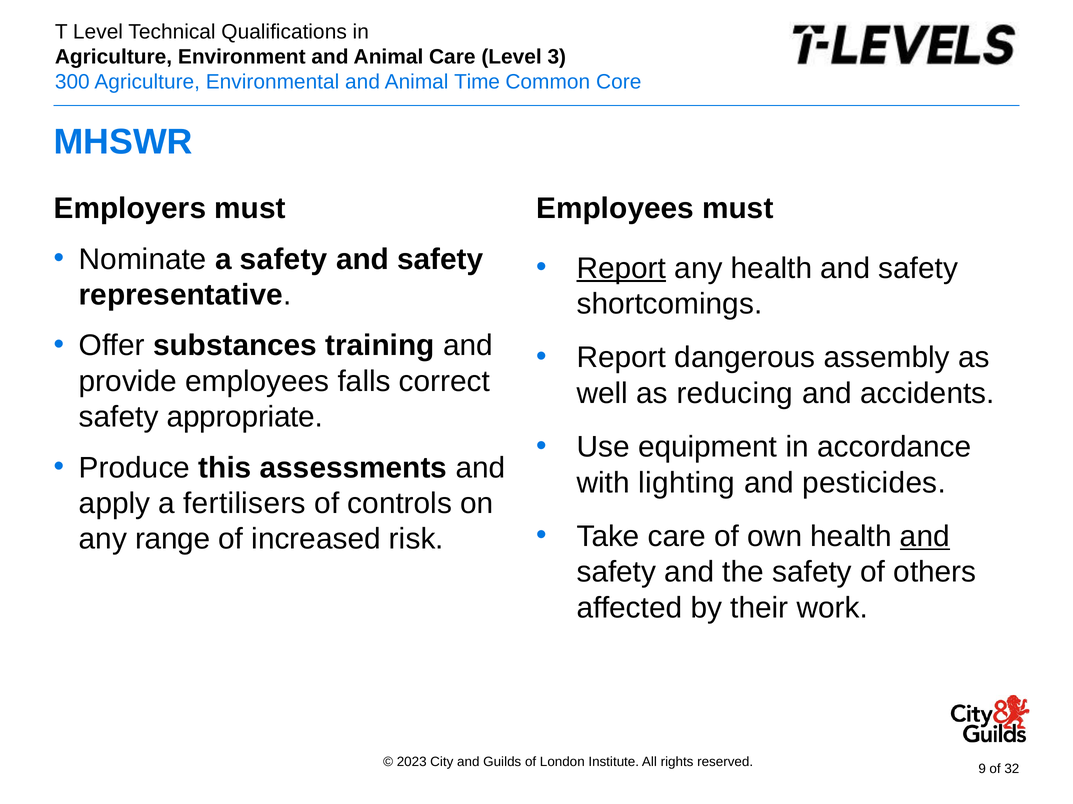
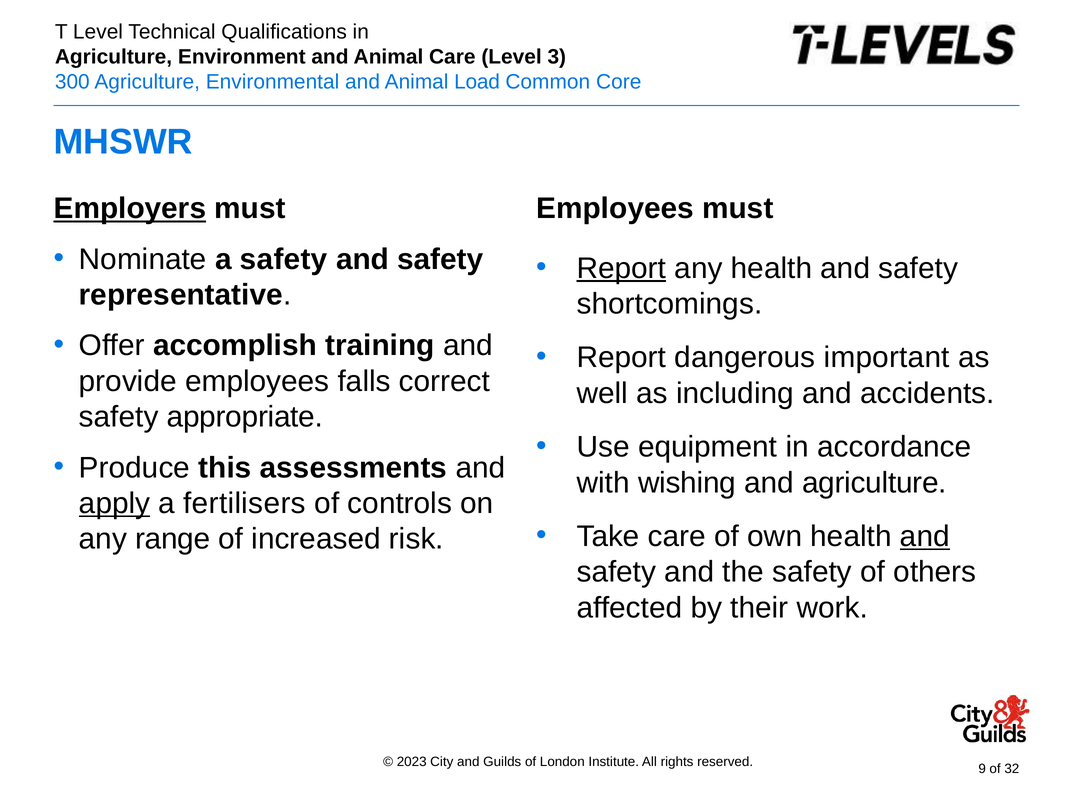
Time: Time -> Load
Employers underline: none -> present
substances: substances -> accomplish
assembly: assembly -> important
reducing: reducing -> including
lighting: lighting -> wishing
and pesticides: pesticides -> agriculture
apply underline: none -> present
